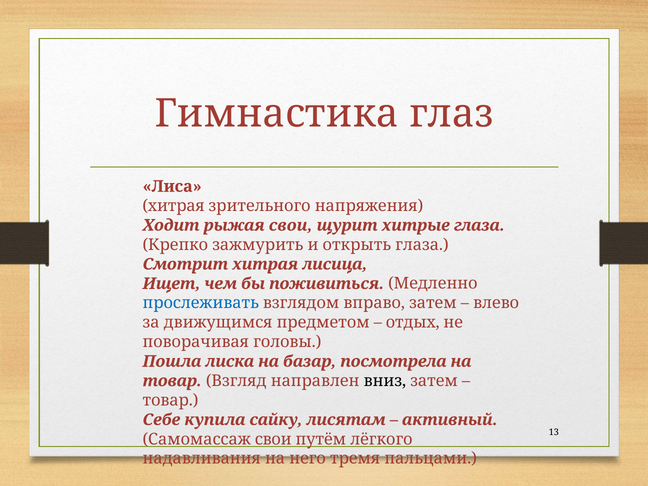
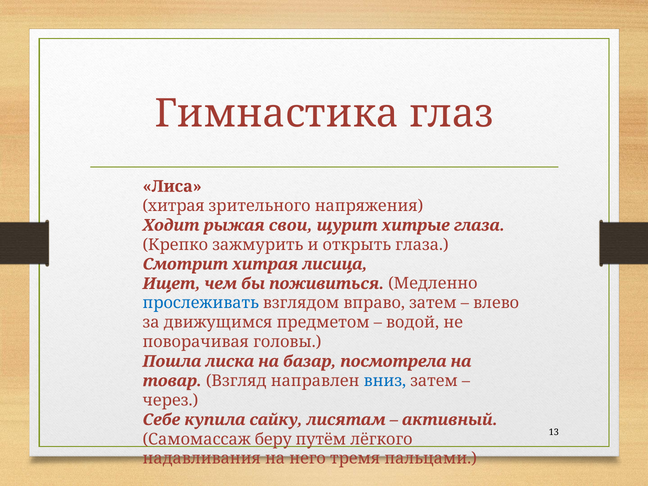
отдых: отдых -> водой
вниз colour: black -> blue
товар at (171, 400): товар -> через
Самомассаж свои: свои -> беру
